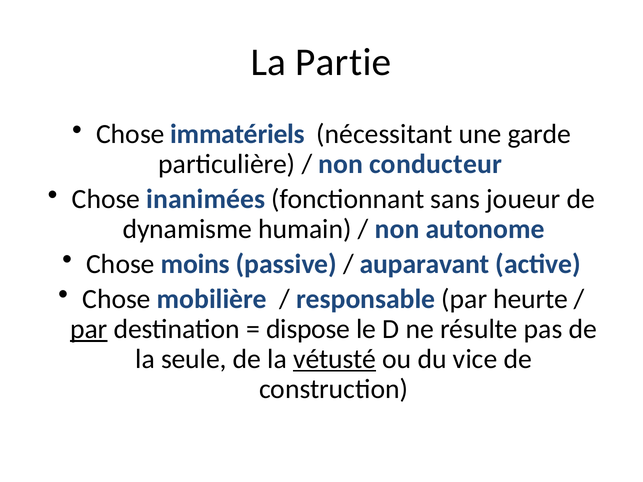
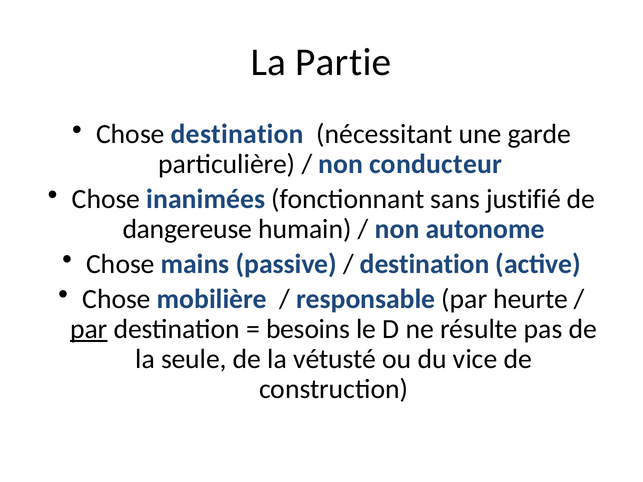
Chose immatériels: immatériels -> destination
joueur: joueur -> justifié
dynamisme: dynamisme -> dangereuse
moins: moins -> mains
auparavant at (425, 264): auparavant -> destination
dispose: dispose -> besoins
vétusté underline: present -> none
